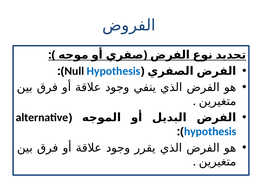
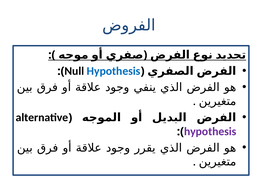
hypothesis at (210, 132) colour: blue -> purple
